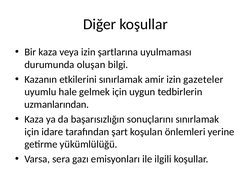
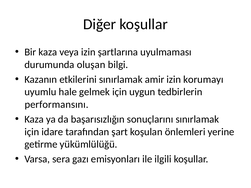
gazeteler: gazeteler -> korumayı
uzmanlarından: uzmanlarından -> performansını
